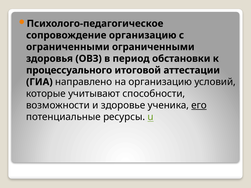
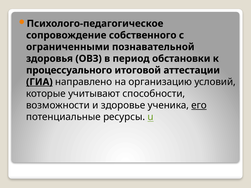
сопровождение организацию: организацию -> собственного
ограниченными ограниченными: ограниченными -> познавательной
ГИА underline: none -> present
